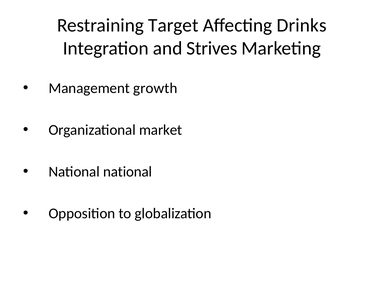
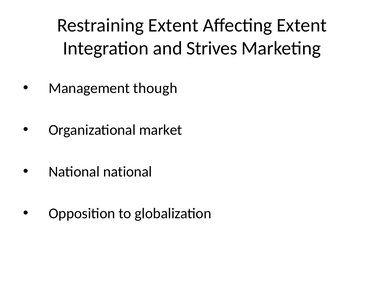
Restraining Target: Target -> Extent
Affecting Drinks: Drinks -> Extent
growth: growth -> though
